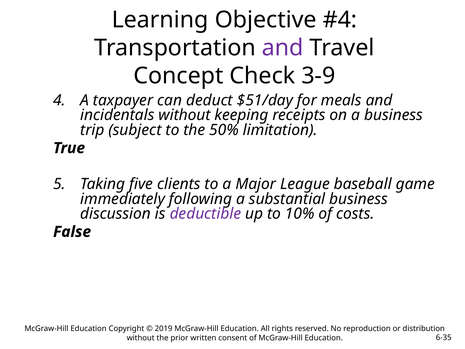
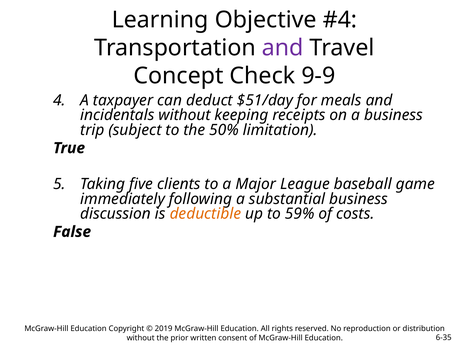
3-9: 3-9 -> 9-9
deductible colour: purple -> orange
10%: 10% -> 59%
